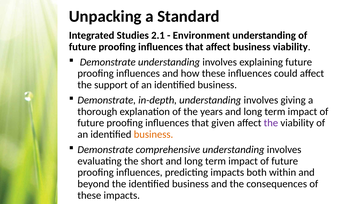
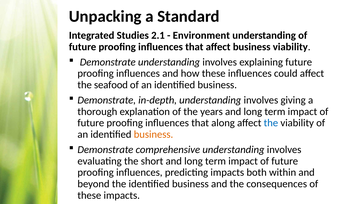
support: support -> seafood
given: given -> along
the at (271, 123) colour: purple -> blue
